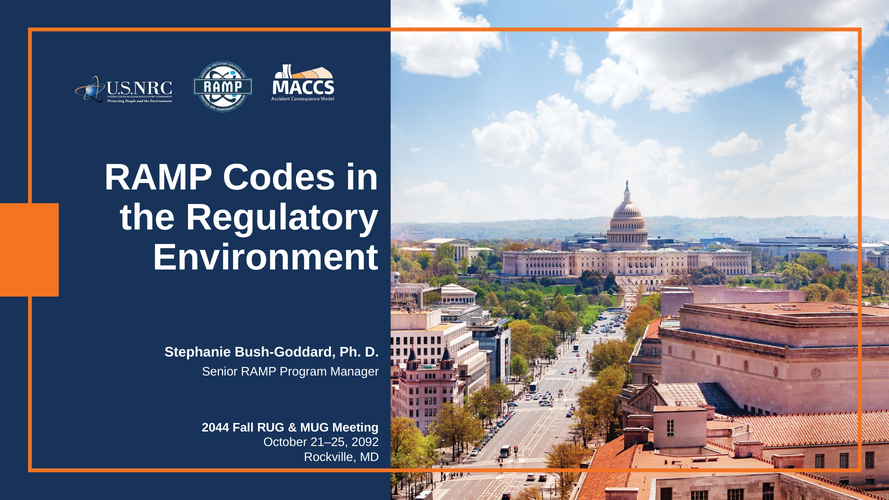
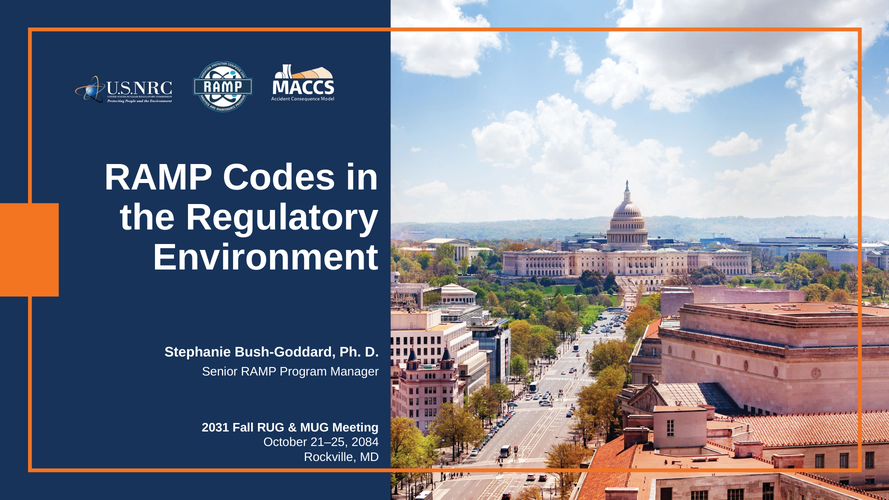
2044: 2044 -> 2031
2092: 2092 -> 2084
